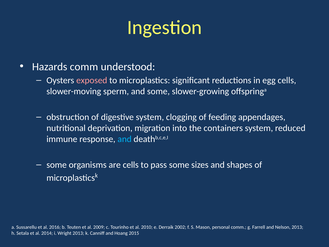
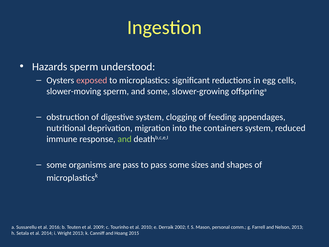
Hazards comm: comm -> sperm
and at (125, 139) colour: light blue -> light green
are cells: cells -> pass
